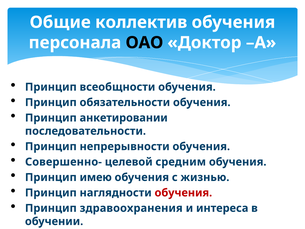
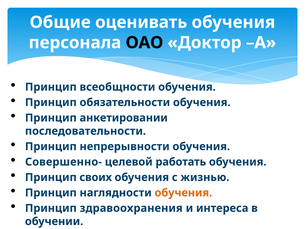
коллектив: коллектив -> оценивать
средним: средним -> работать
имею: имею -> своих
обучения at (183, 193) colour: red -> orange
